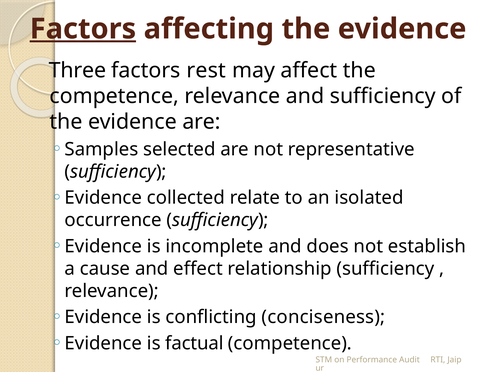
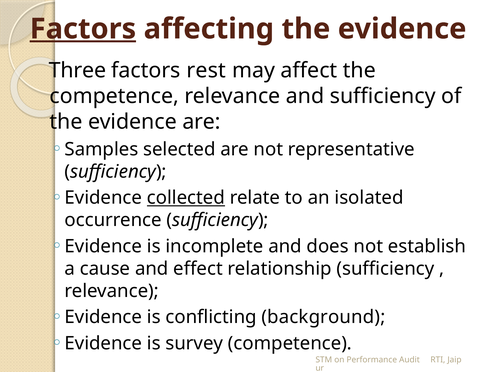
collected underline: none -> present
conciseness: conciseness -> background
factual: factual -> survey
